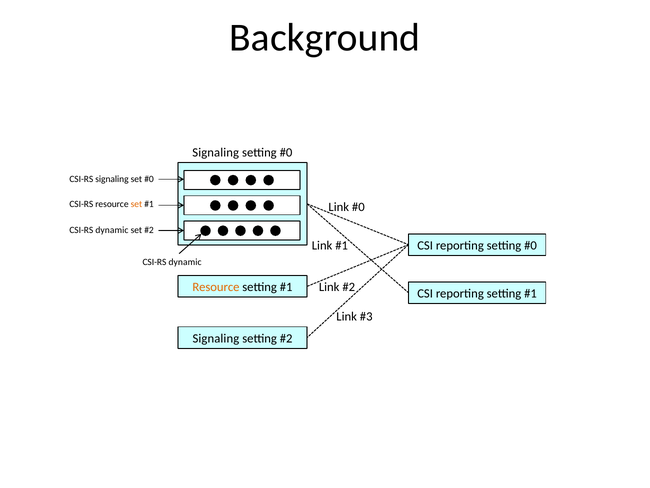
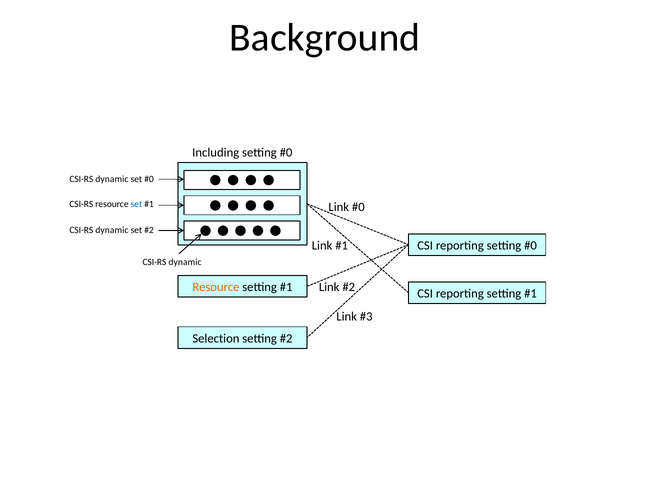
Signaling at (216, 153): Signaling -> Including
signaling at (112, 179): signaling -> dynamic
set at (136, 204) colour: orange -> blue
Signaling at (216, 338): Signaling -> Selection
